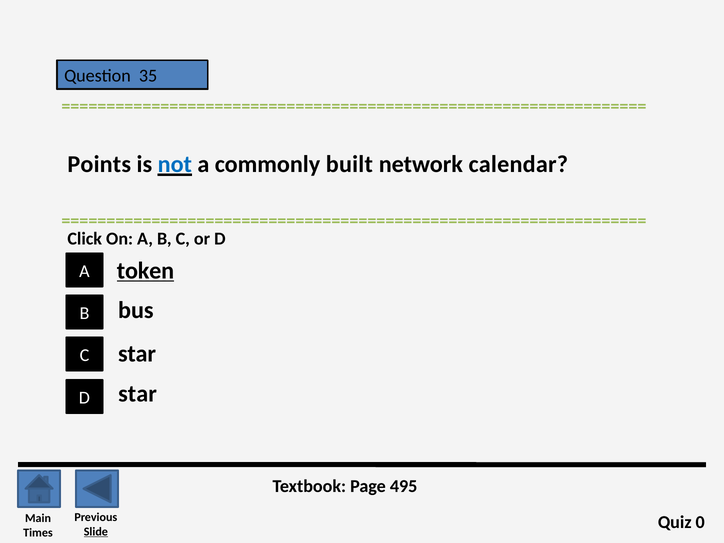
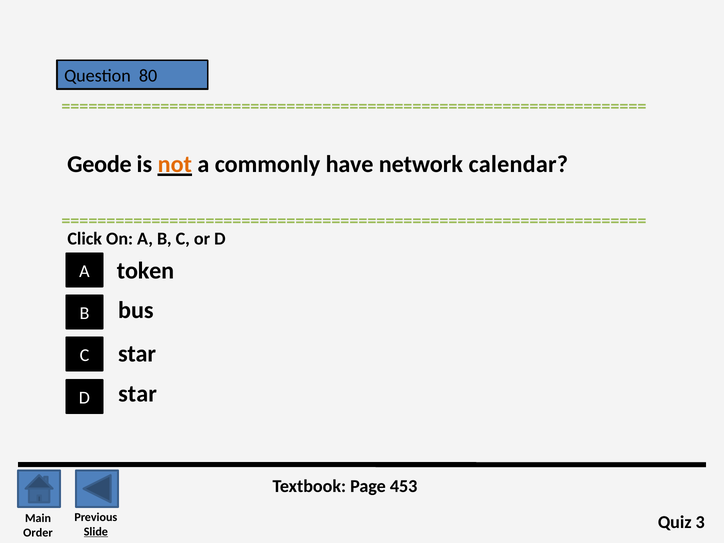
35: 35 -> 80
Points: Points -> Geode
not colour: blue -> orange
built: built -> have
token underline: present -> none
495: 495 -> 453
0: 0 -> 3
Times: Times -> Order
